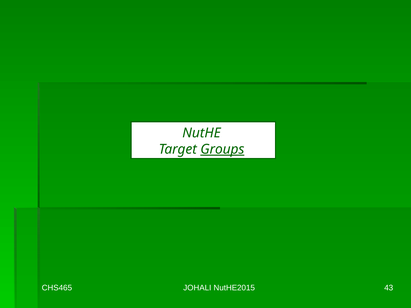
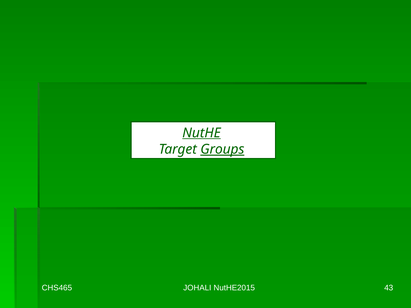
NutHE underline: none -> present
